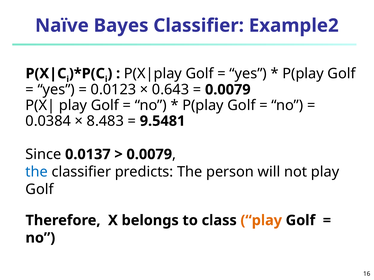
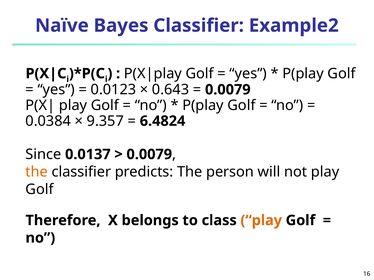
8.483: 8.483 -> 9.357
9.5481: 9.5481 -> 6.4824
the at (37, 172) colour: blue -> orange
